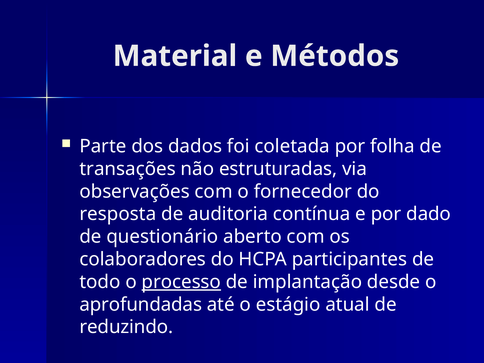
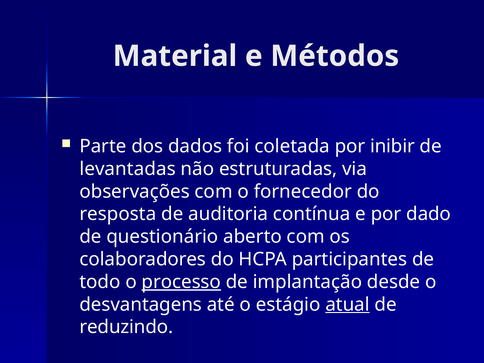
folha: folha -> inibir
transações: transações -> levantadas
aprofundadas: aprofundadas -> desvantagens
atual underline: none -> present
